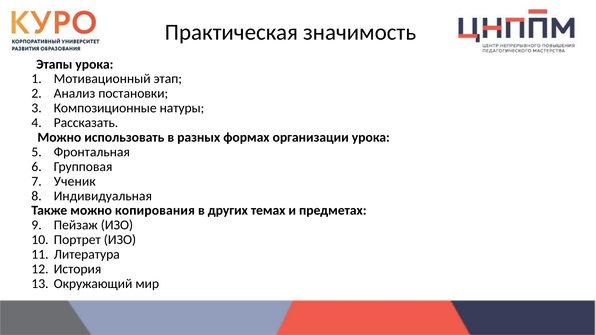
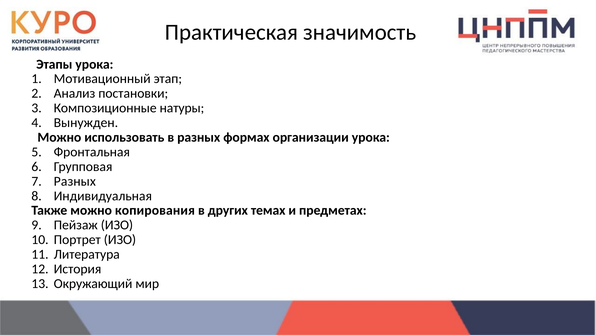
Рассказать: Рассказать -> Вынужден
Ученик at (75, 181): Ученик -> Разных
